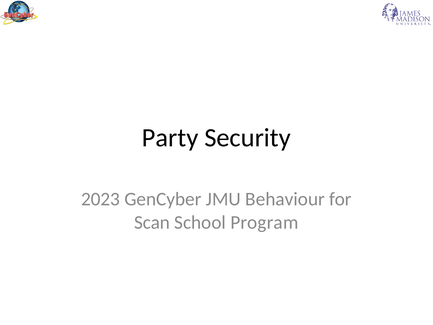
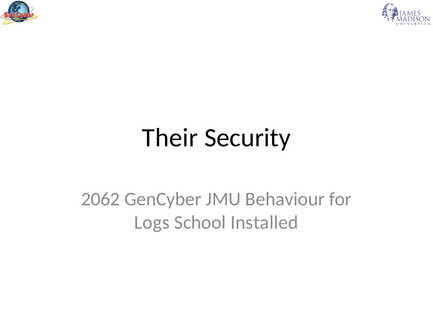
Party: Party -> Their
2023: 2023 -> 2062
Scan: Scan -> Logs
Program: Program -> Installed
